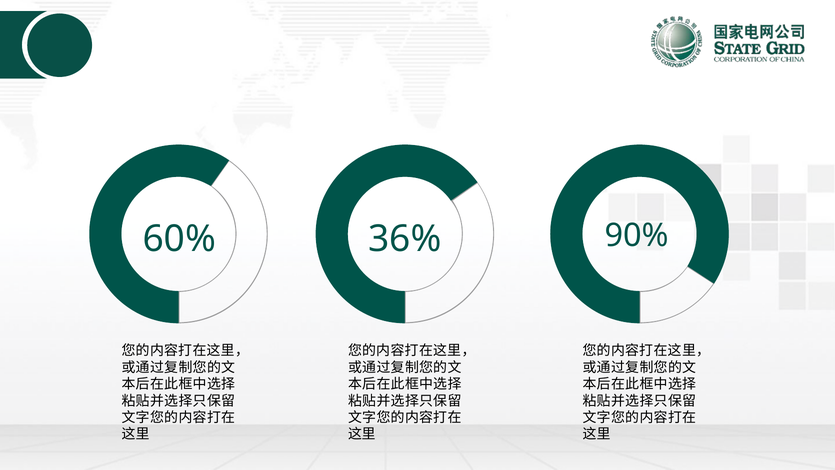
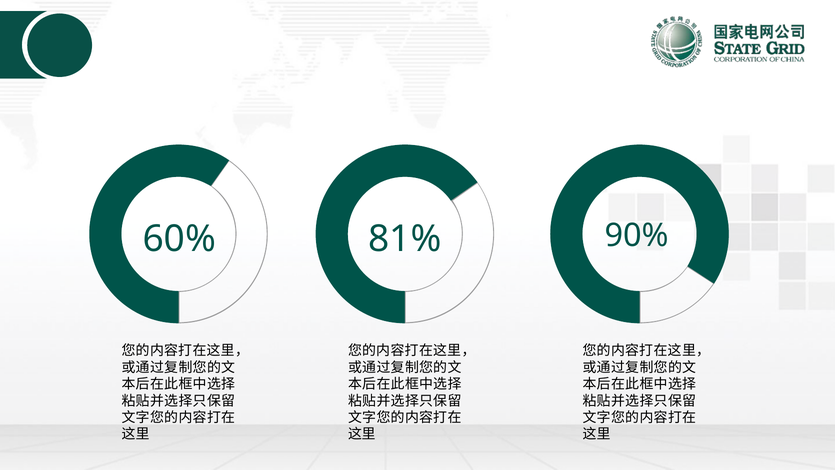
36%: 36% -> 81%
